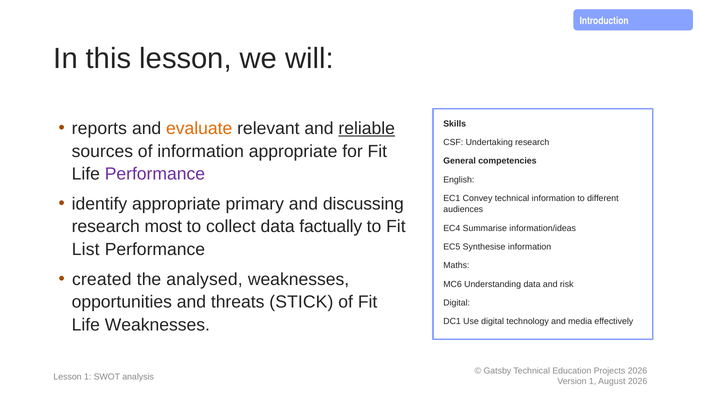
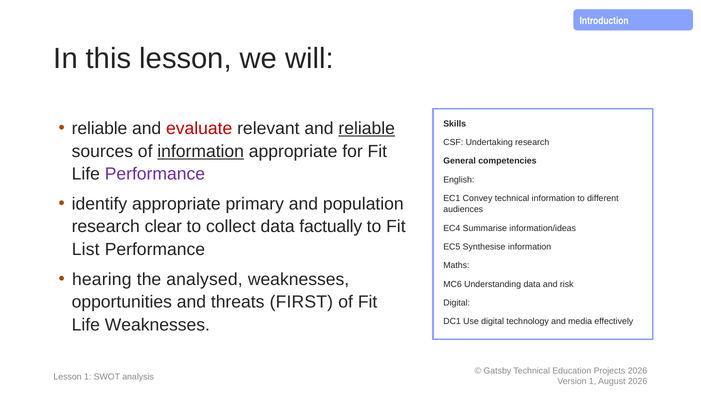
reports at (99, 129): reports -> reliable
evaluate colour: orange -> red
information at (201, 151) underline: none -> present
discussing: discussing -> population
most: most -> clear
created: created -> hearing
STICK: STICK -> FIRST
